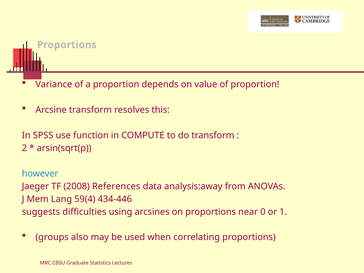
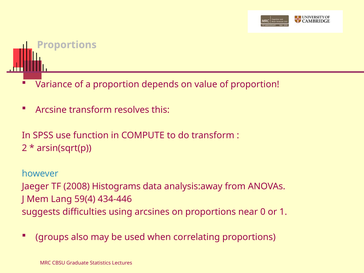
References: References -> Histograms
